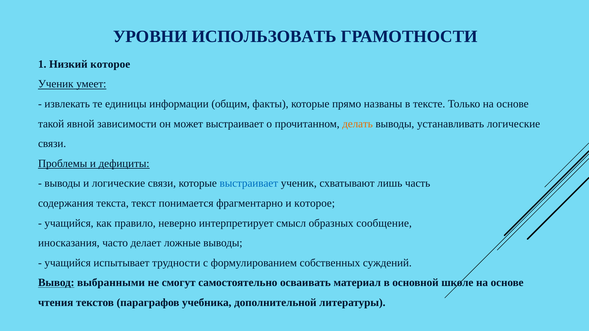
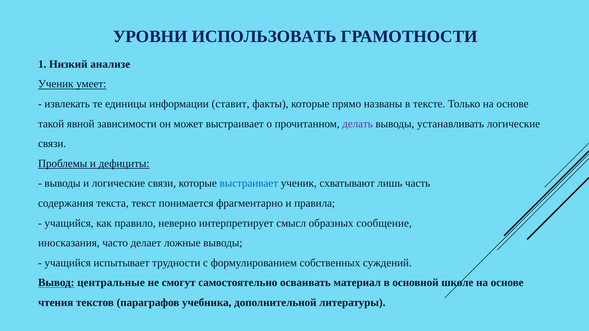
Низкий которое: которое -> анализе
общим: общим -> ставит
делать colour: orange -> purple
и которое: которое -> правила
выбранными: выбранными -> центральные
